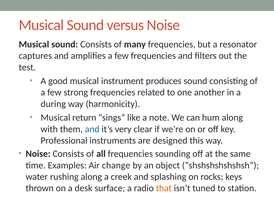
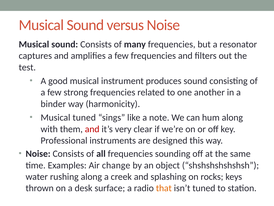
during: during -> binder
Musical return: return -> tuned
and at (92, 129) colour: blue -> red
